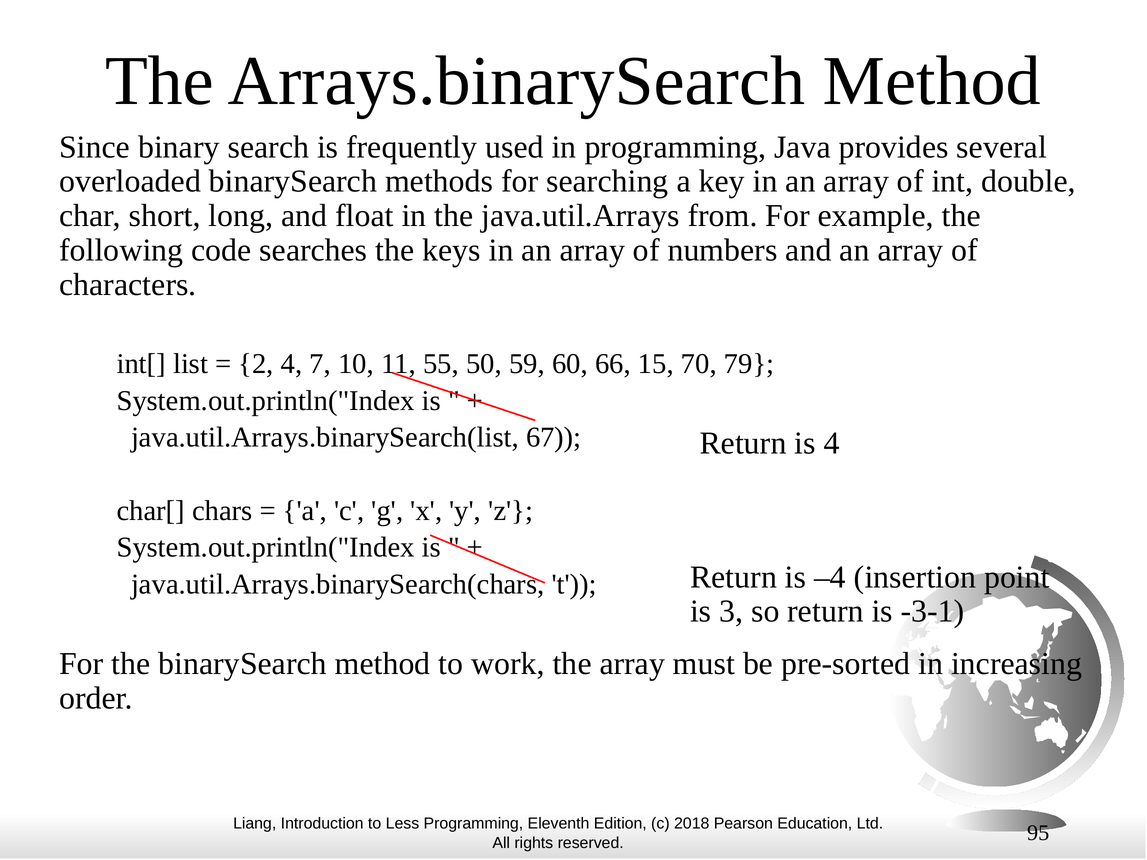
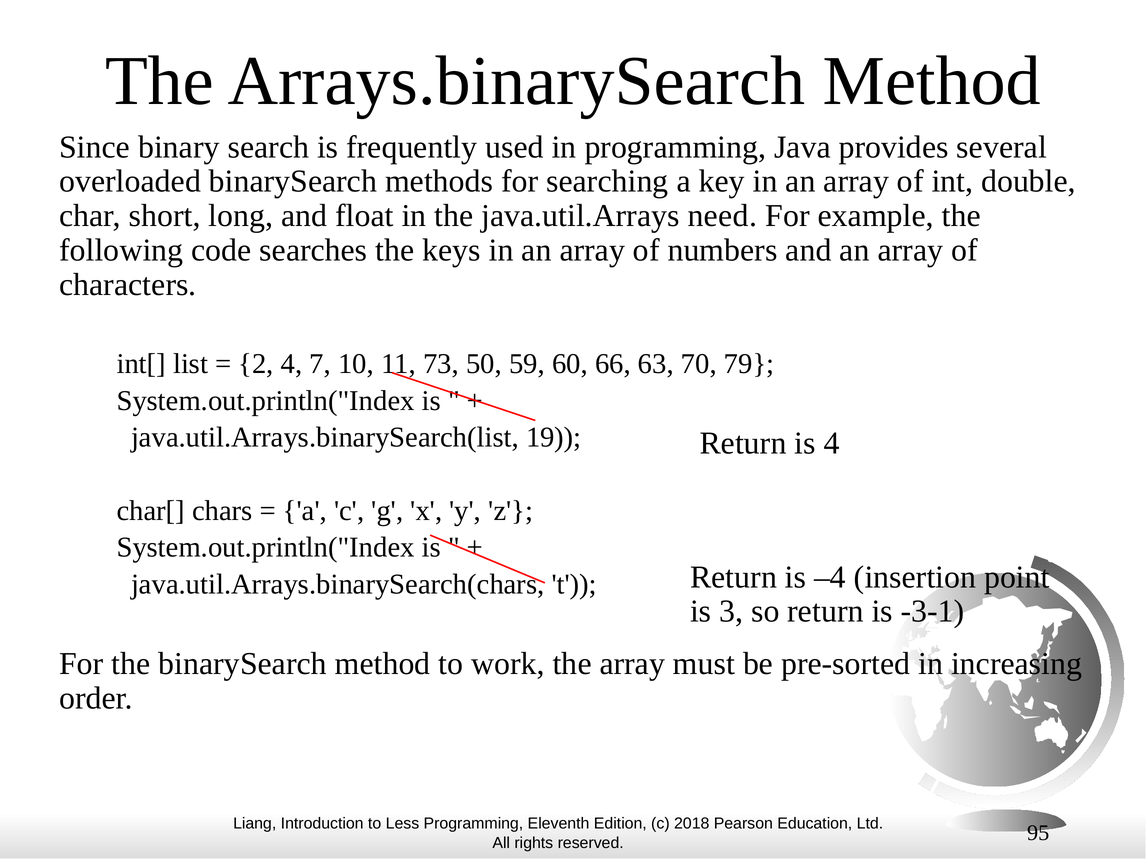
from: from -> need
55: 55 -> 73
15: 15 -> 63
67: 67 -> 19
